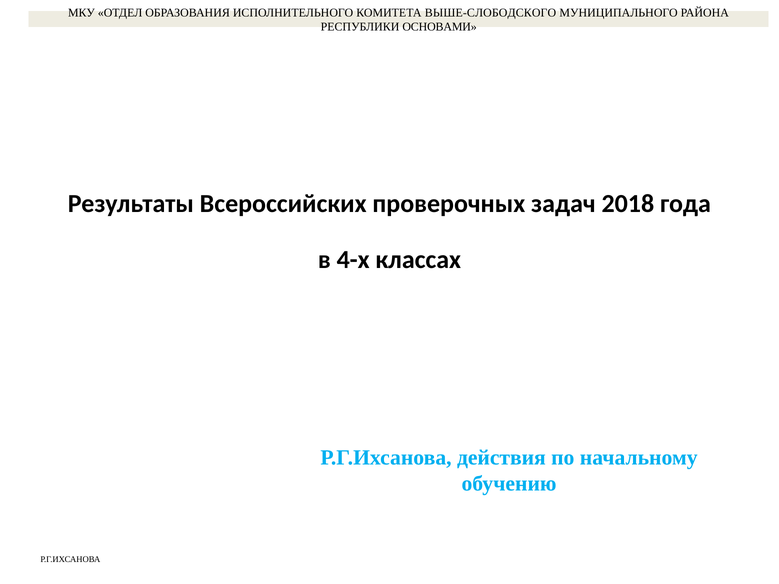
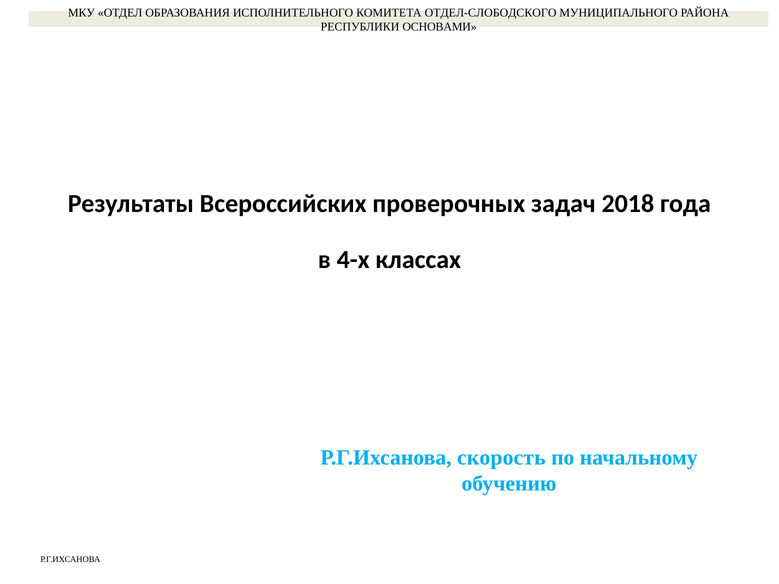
ВЫШЕ-СЛОБОДСКОГО: ВЫШЕ-СЛОБОДСКОГО -> ОТДЕЛ-СЛОБОДСКОГО
действия: действия -> скорость
